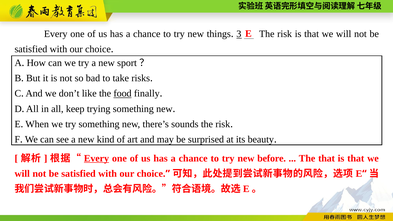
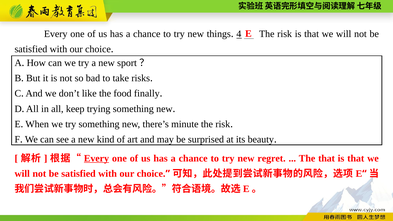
3: 3 -> 4
food underline: present -> none
sounds: sounds -> minute
before: before -> regret
